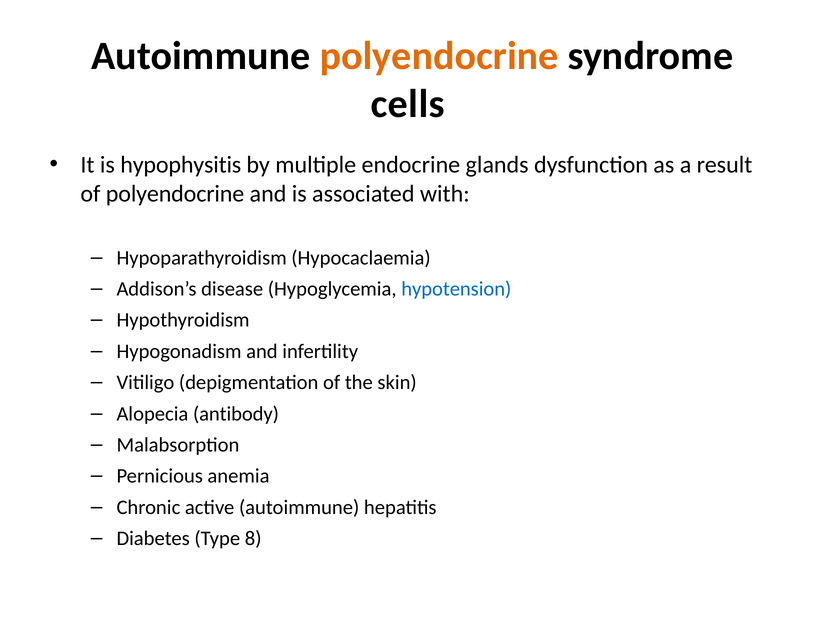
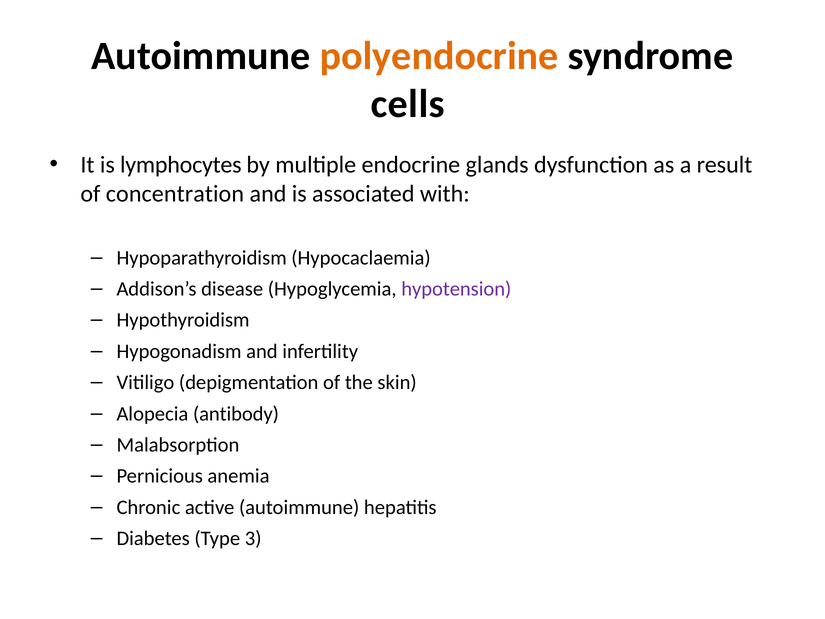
hypophysitis: hypophysitis -> lymphocytes
of polyendocrine: polyendocrine -> concentration
hypotension colour: blue -> purple
8: 8 -> 3
